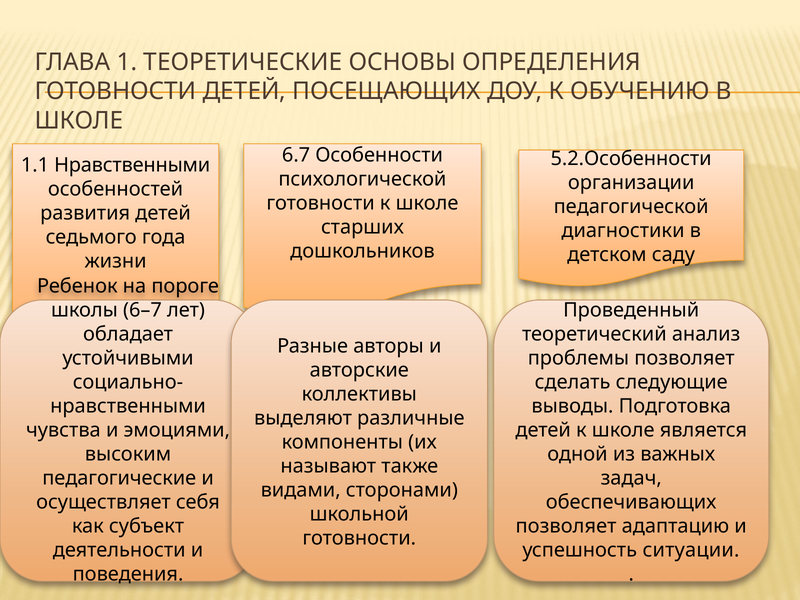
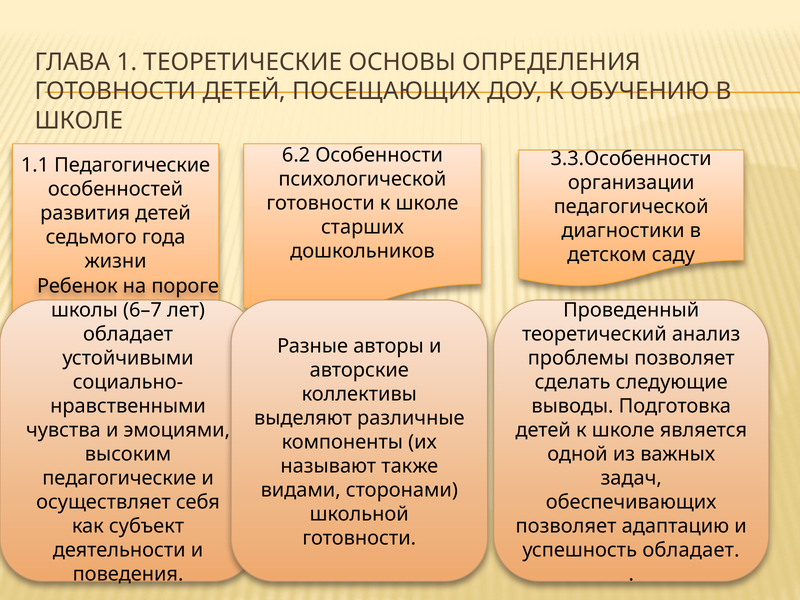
6.7: 6.7 -> 6.2
5.2.Особенности: 5.2.Особенности -> 3.3.Особенности
1.1 Нравственными: Нравственными -> Педагогические
успешность ситуации: ситуации -> обладает
